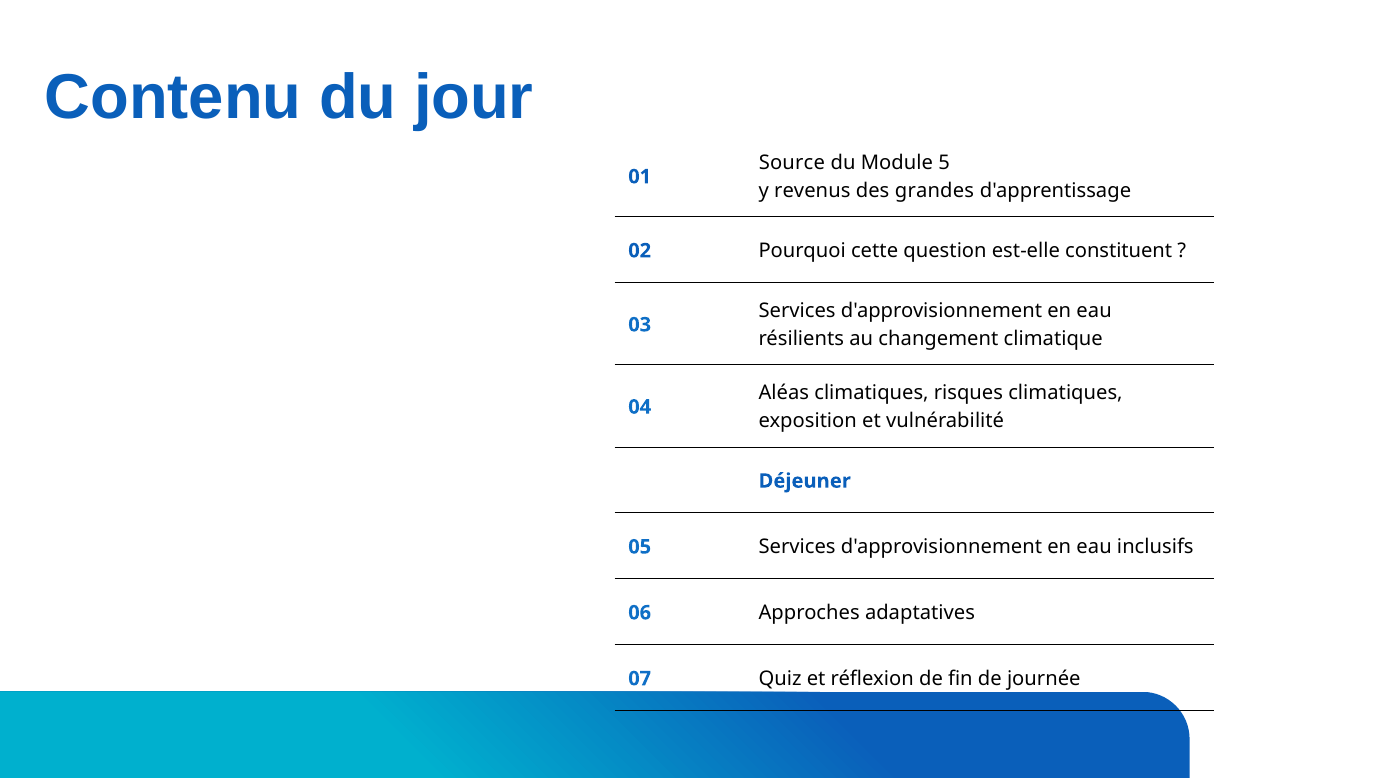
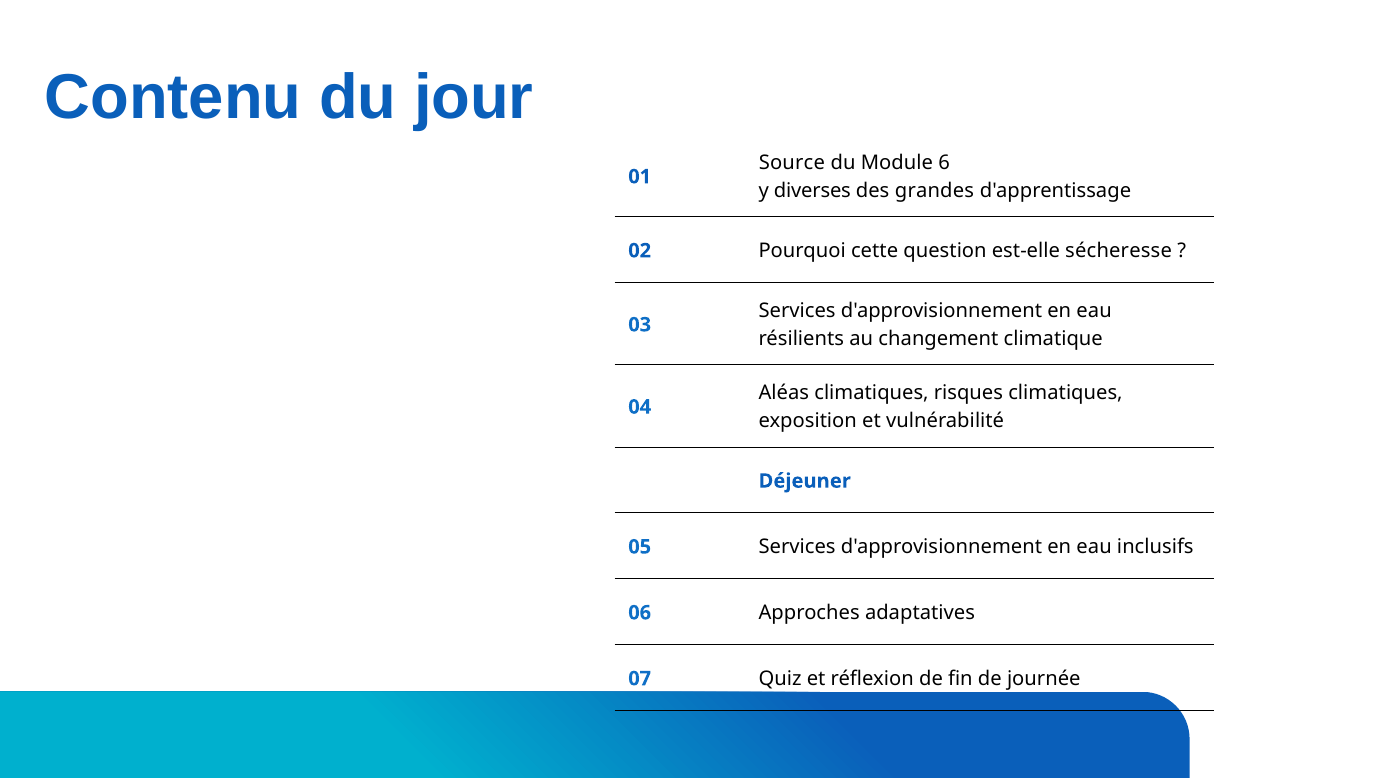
5: 5 -> 6
revenus: revenus -> diverses
constituent: constituent -> sécheresse
